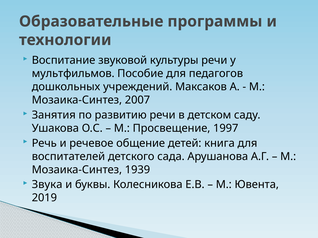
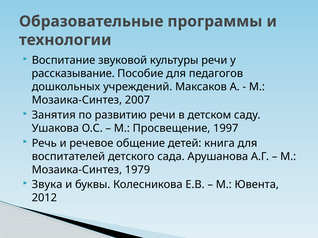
мультфильмов: мультфильмов -> рассказывание
1939: 1939 -> 1979
2019: 2019 -> 2012
